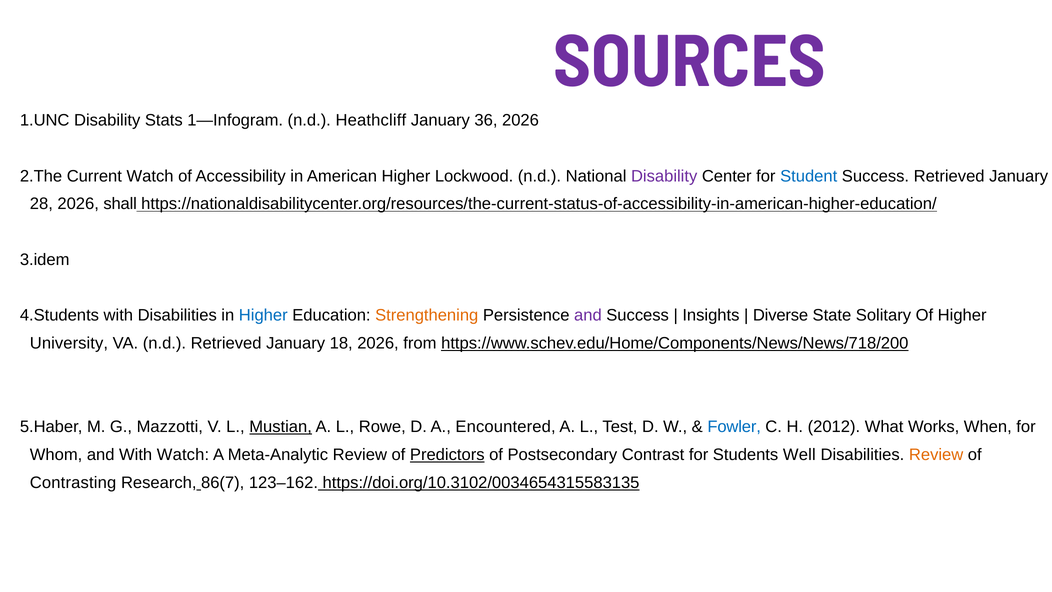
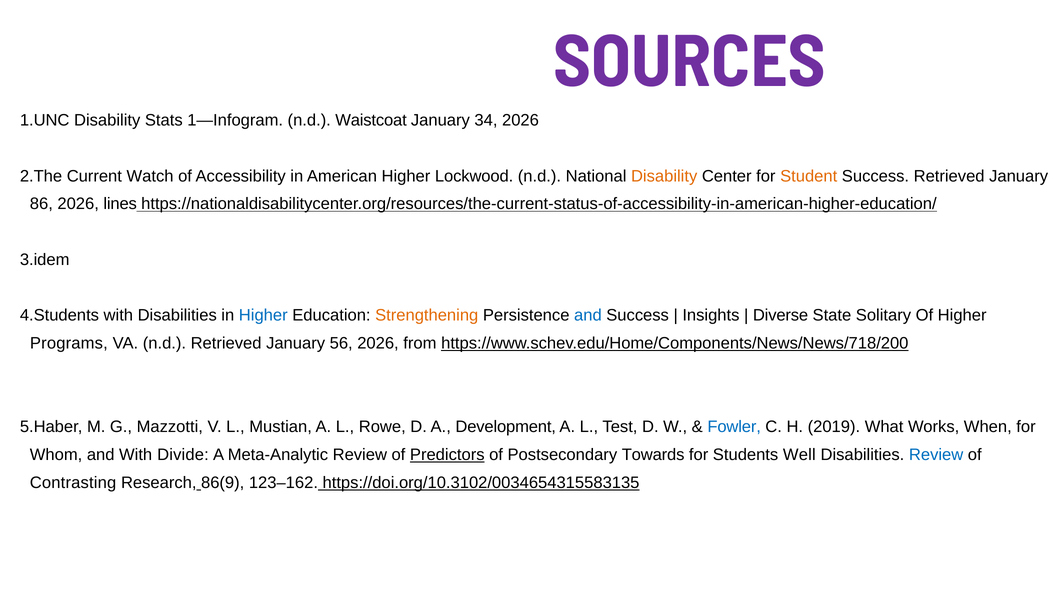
Heathcliff: Heathcliff -> Waistcoat
36: 36 -> 34
Disability at (664, 176) colour: purple -> orange
Student colour: blue -> orange
28: 28 -> 86
shall: shall -> lines
and at (588, 315) colour: purple -> blue
University: University -> Programs
18: 18 -> 56
Mustian underline: present -> none
Encountered: Encountered -> Development
2012: 2012 -> 2019
With Watch: Watch -> Divide
Contrast: Contrast -> Towards
Review at (936, 454) colour: orange -> blue
86(7: 86(7 -> 86(9
